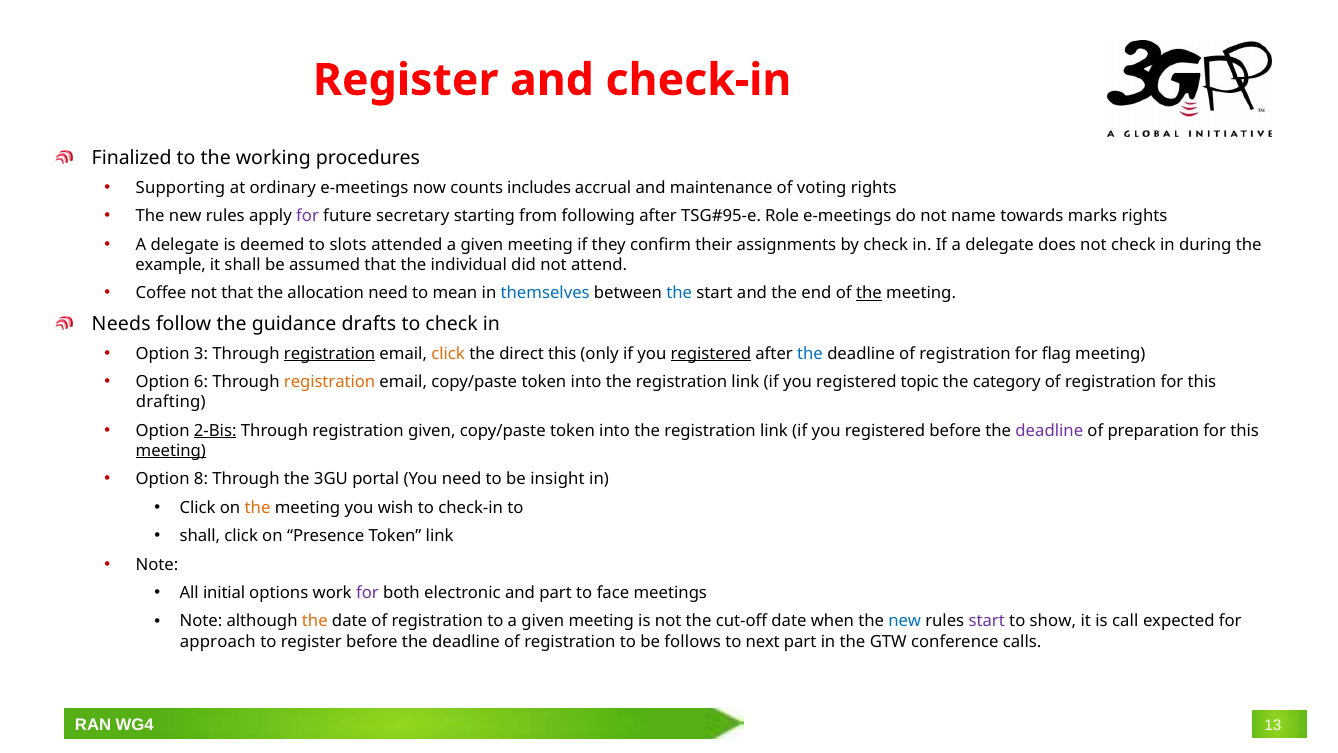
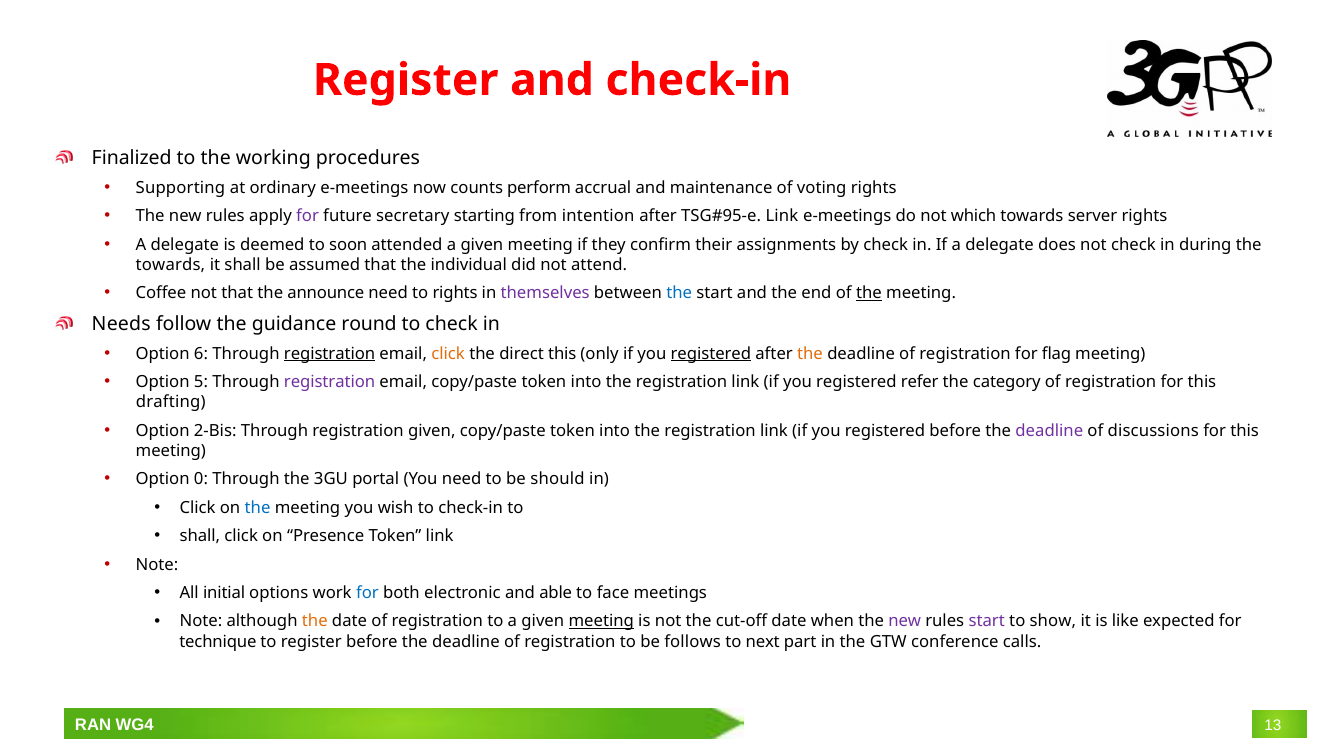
includes: includes -> perform
following: following -> intention
Role at (782, 216): Role -> Link
name: name -> which
marks: marks -> server
slots: slots -> soon
example at (171, 265): example -> towards
allocation: allocation -> announce
to mean: mean -> rights
themselves colour: blue -> purple
drafts: drafts -> round
3: 3 -> 6
the at (810, 353) colour: blue -> orange
6: 6 -> 5
registration at (330, 382) colour: orange -> purple
topic: topic -> refer
2-Bis underline: present -> none
preparation: preparation -> discussions
meeting at (171, 450) underline: present -> none
8: 8 -> 0
insight: insight -> should
the at (258, 507) colour: orange -> blue
for at (367, 593) colour: purple -> blue
and part: part -> able
meeting at (601, 621) underline: none -> present
new at (905, 621) colour: blue -> purple
call: call -> like
approach: approach -> technique
